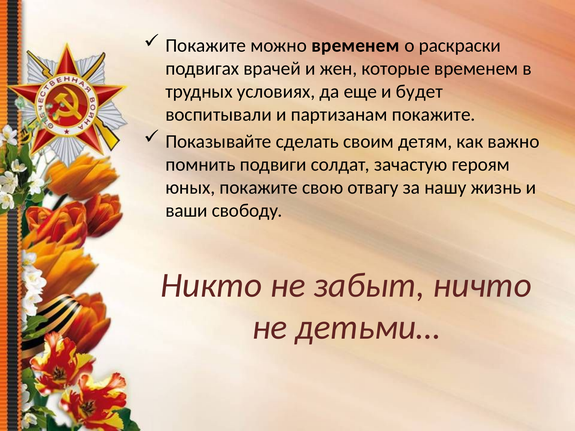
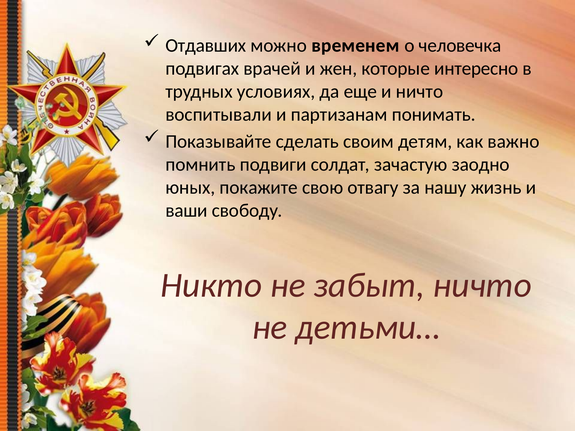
Покажите at (206, 46): Покажите -> Отдавших
раскраски: раскраски -> человечка
которые временем: временем -> интересно
и будет: будет -> ничто
партизанам покажите: покажите -> понимать
героям: героям -> заодно
